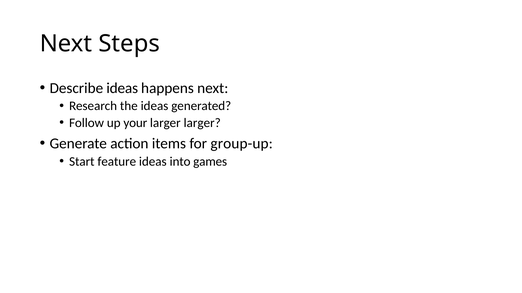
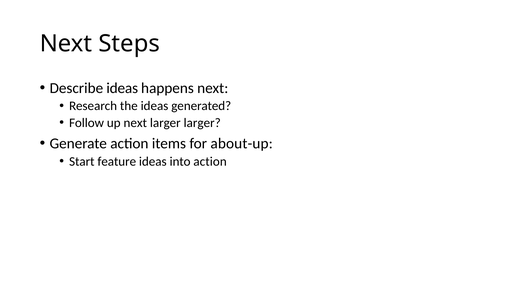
up your: your -> next
group-up: group-up -> about-up
into games: games -> action
